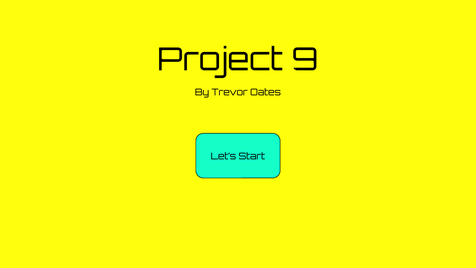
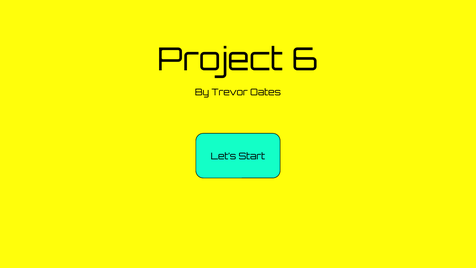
9: 9 -> 6
